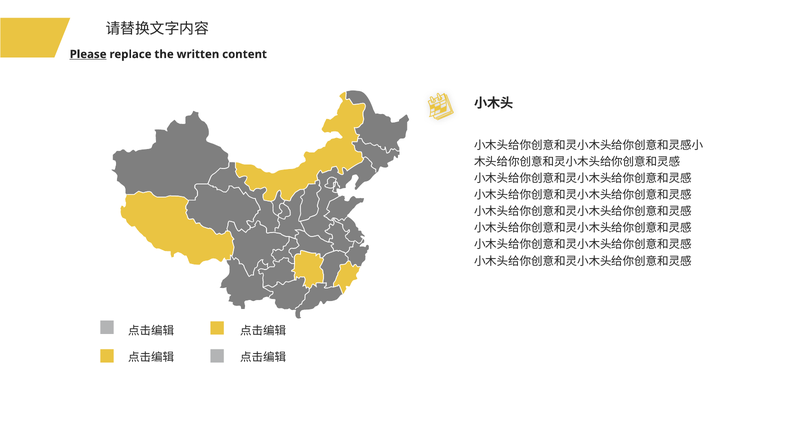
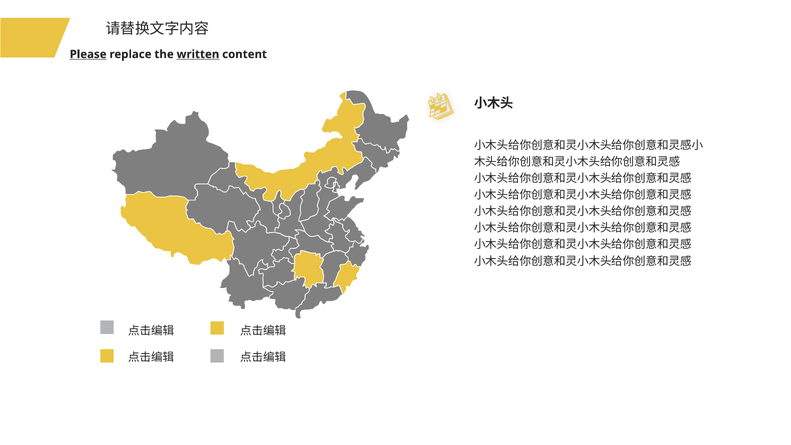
written underline: none -> present
